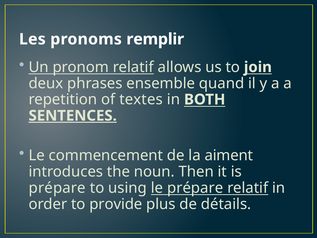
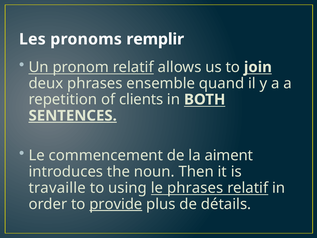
textes: textes -> clients
prépare at (57, 188): prépare -> travaille
le prépare: prépare -> phrases
provide underline: none -> present
